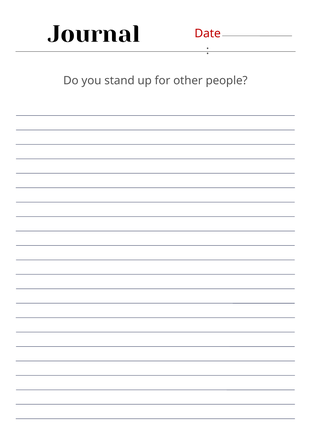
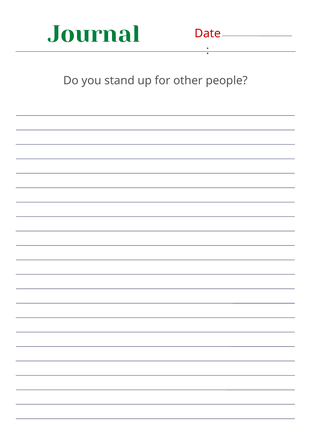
Journal colour: black -> green
